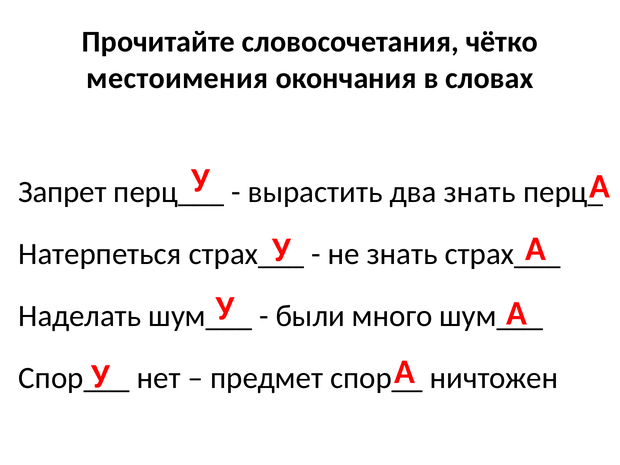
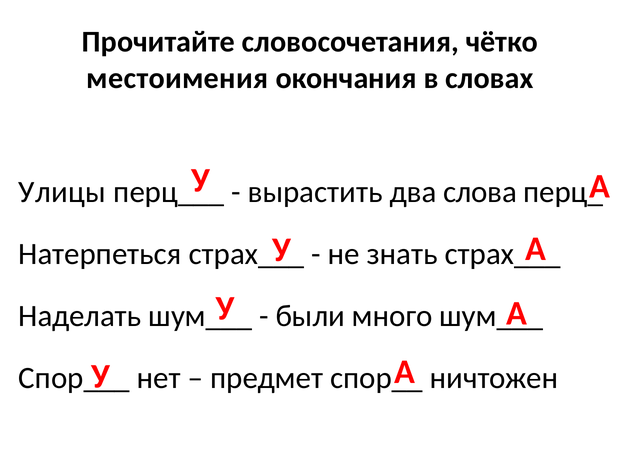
Запрет: Запрет -> Улицы
два знать: знать -> слова
